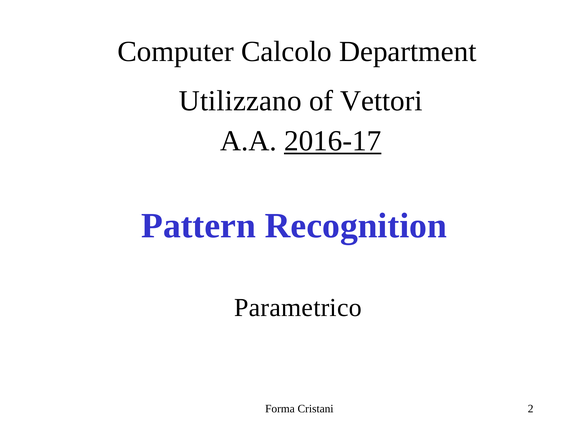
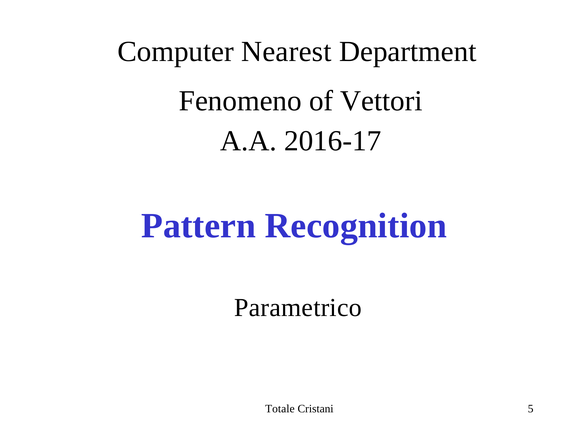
Calcolo: Calcolo -> Nearest
Utilizzano: Utilizzano -> Fenomeno
2016-17 underline: present -> none
Forma: Forma -> Totale
2: 2 -> 5
